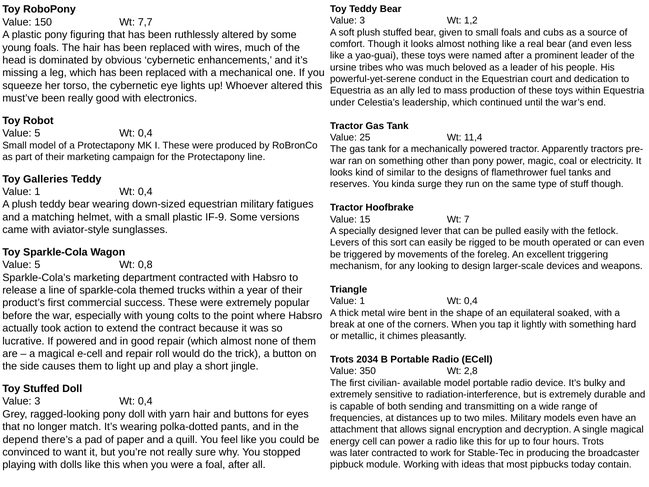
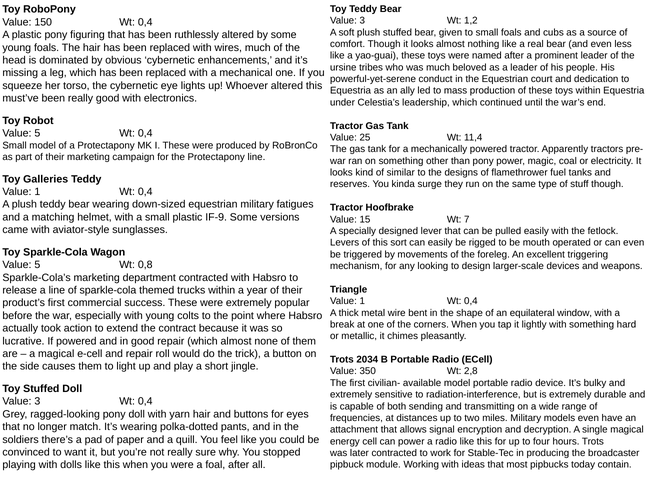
150 Wt 7,7: 7,7 -> 0,4
soaked: soaked -> window
depend: depend -> soldiers
